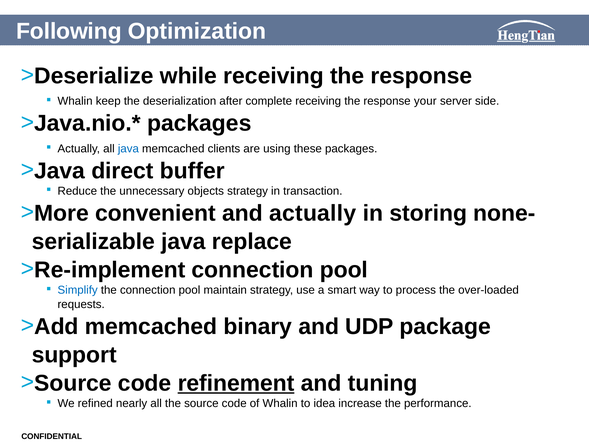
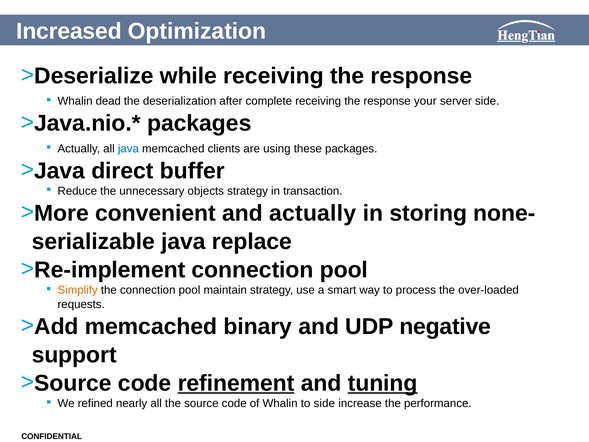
Following: Following -> Increased
keep: keep -> dead
Simplify colour: blue -> orange
package: package -> negative
tuning underline: none -> present
to idea: idea -> side
